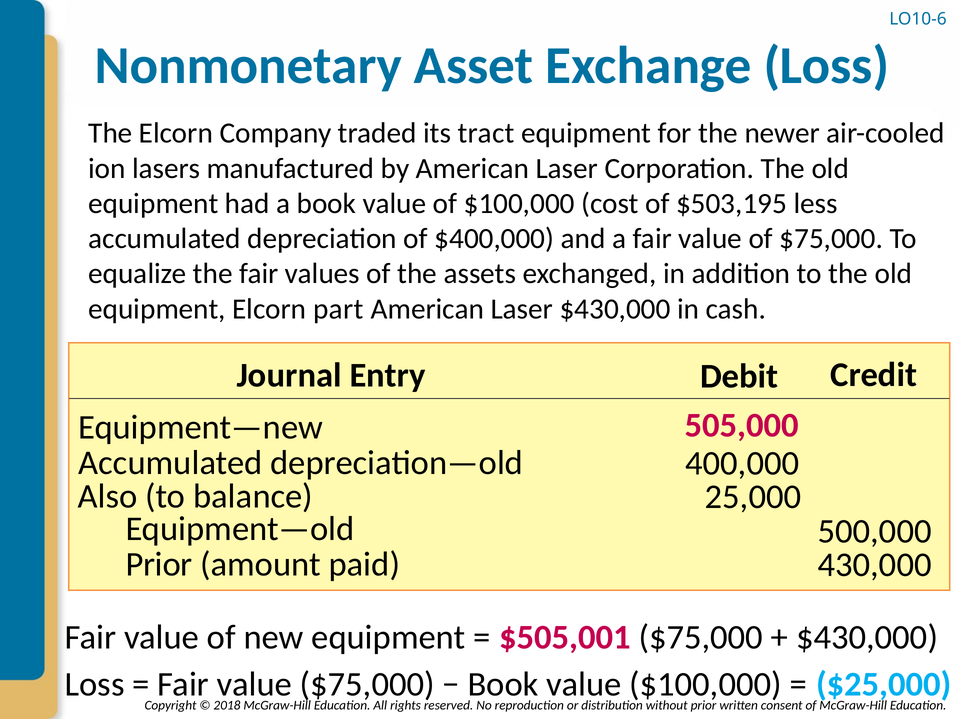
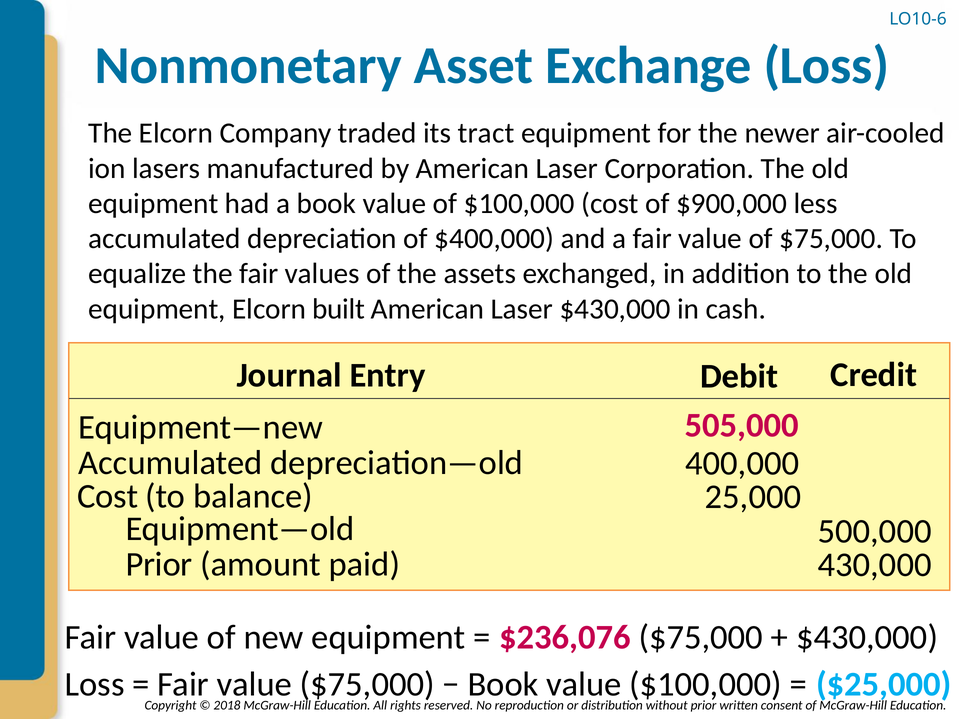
$503,195: $503,195 -> $900,000
part: part -> built
Also at (108, 497): Also -> Cost
$505,001: $505,001 -> $236,076
